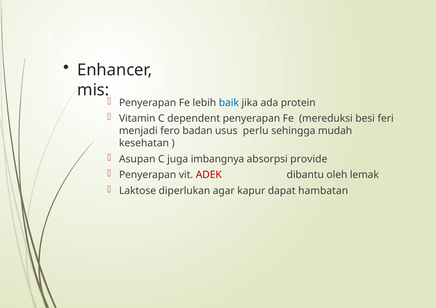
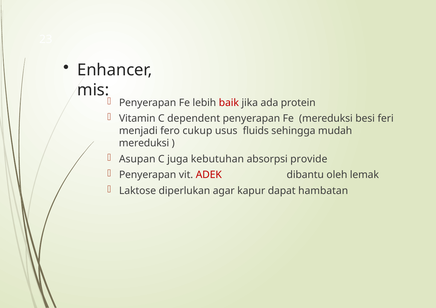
baik colour: blue -> red
badan: badan -> cukup
perlu: perlu -> fluids
kesehatan at (144, 143): kesehatan -> mereduksi
imbangnya: imbangnya -> kebutuhan
